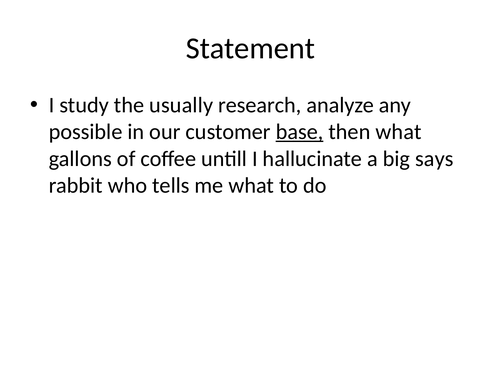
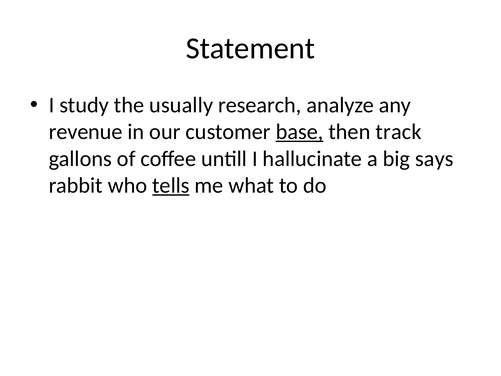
possible: possible -> revenue
then what: what -> track
tells underline: none -> present
